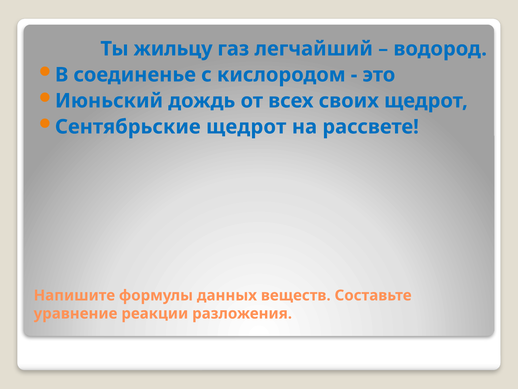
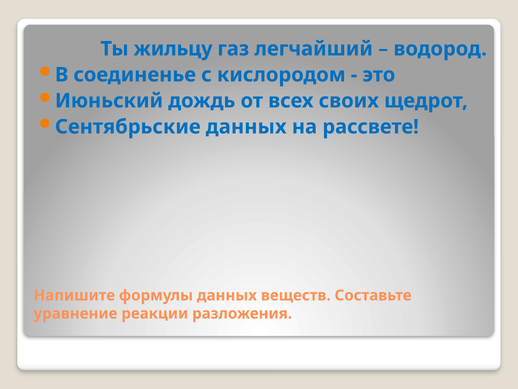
Сентябрьские щедрот: щедрот -> данных
